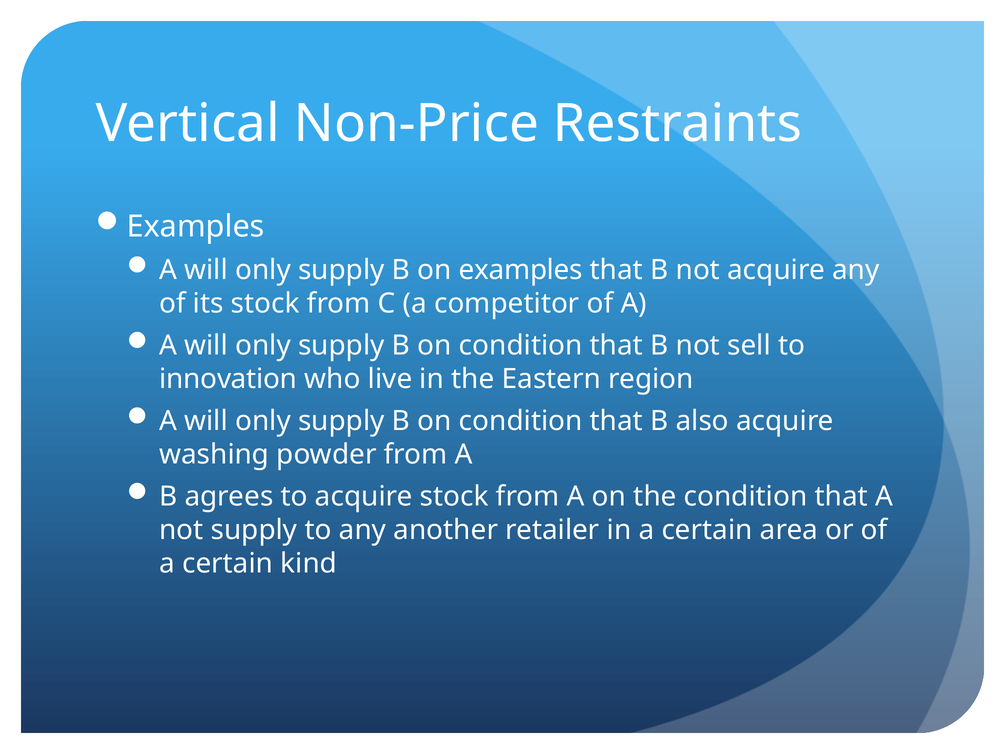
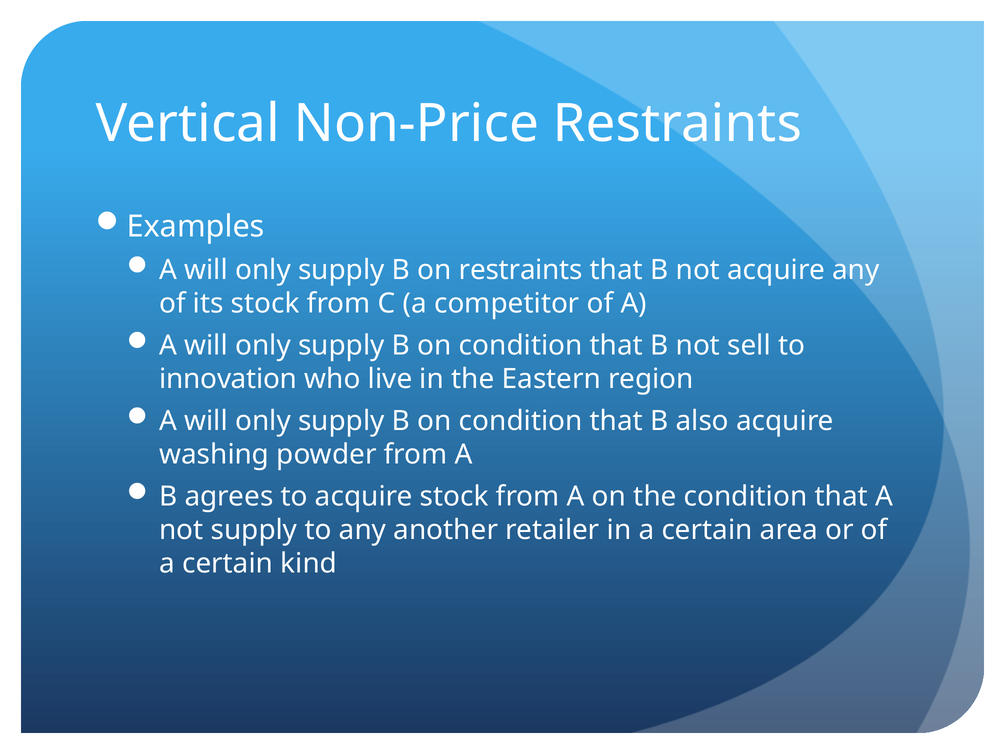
on examples: examples -> restraints
